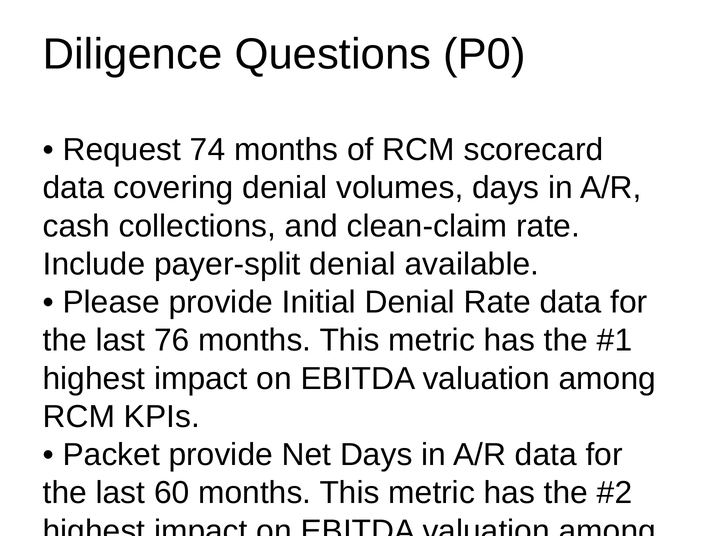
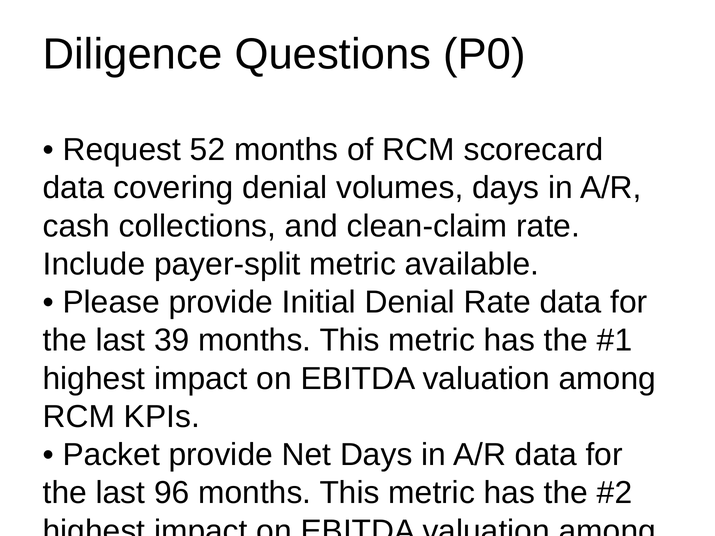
74: 74 -> 52
payer-split denial: denial -> metric
76: 76 -> 39
60: 60 -> 96
